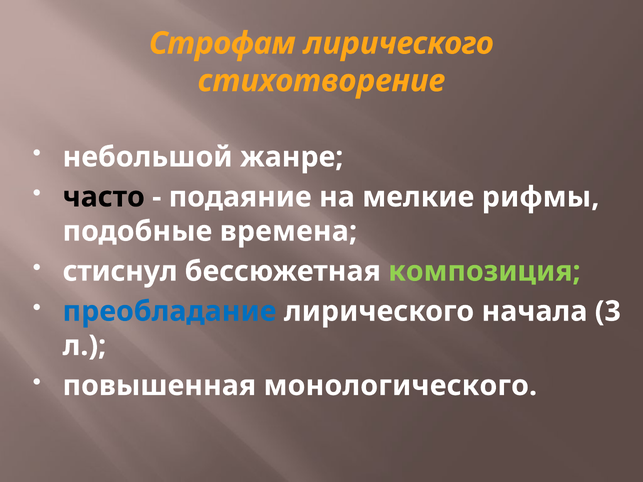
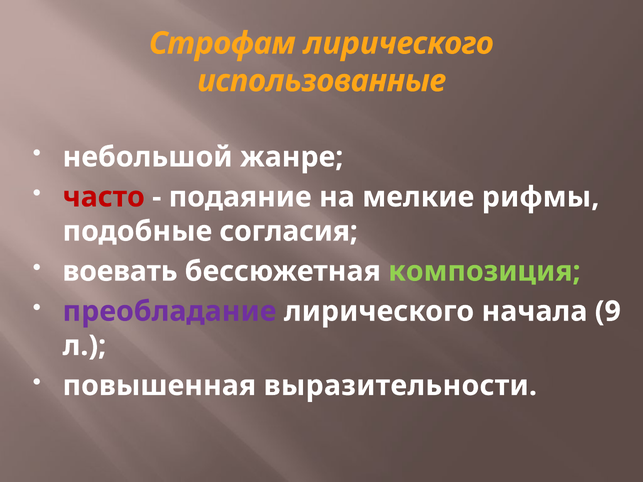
стихотворение: стихотворение -> использованные
часто colour: black -> red
времена: времена -> согласия
стиснул: стиснул -> воевать
преобладание colour: blue -> purple
3: 3 -> 9
монологического: монологического -> выразительности
